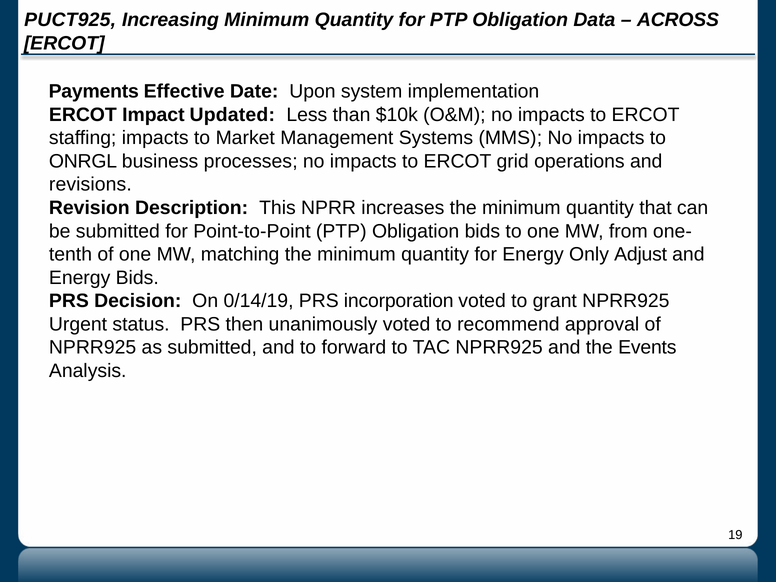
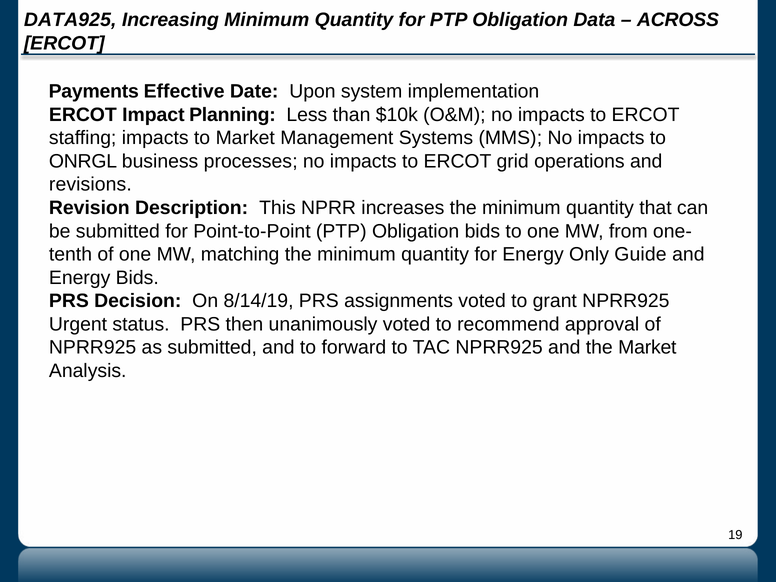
PUCT925: PUCT925 -> DATA925
Updated: Updated -> Planning
Adjust: Adjust -> Guide
0/14/19: 0/14/19 -> 8/14/19
incorporation: incorporation -> assignments
the Events: Events -> Market
